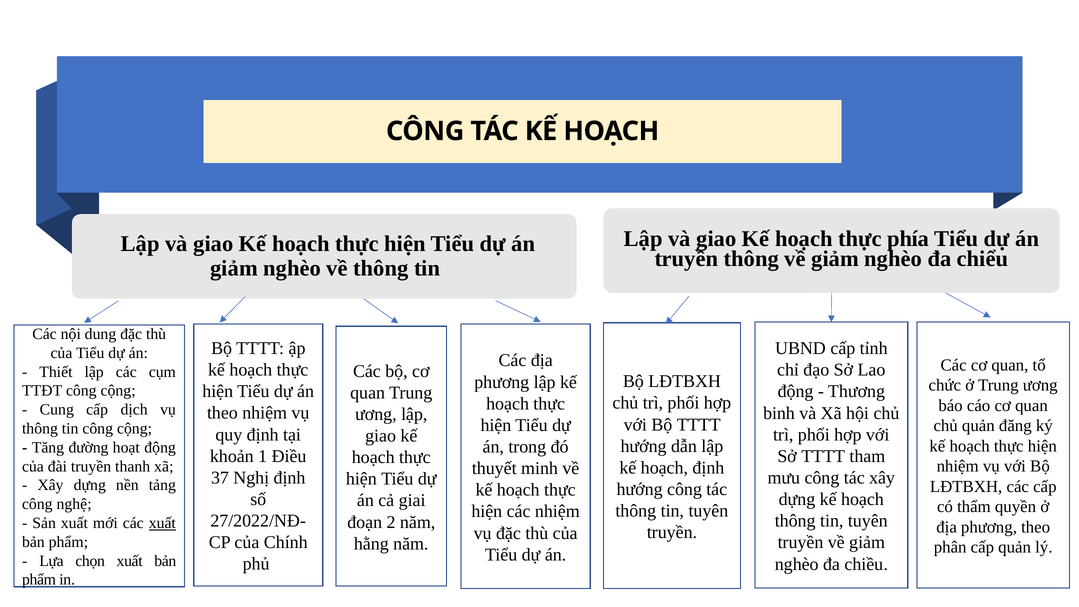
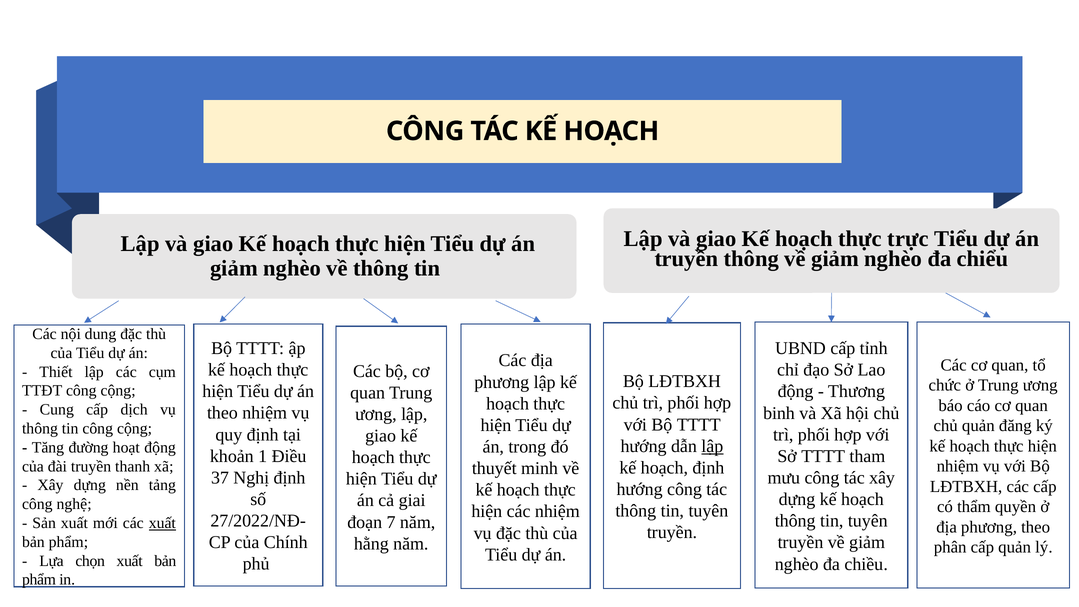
phía: phía -> trực
lập at (712, 446) underline: none -> present
2: 2 -> 7
